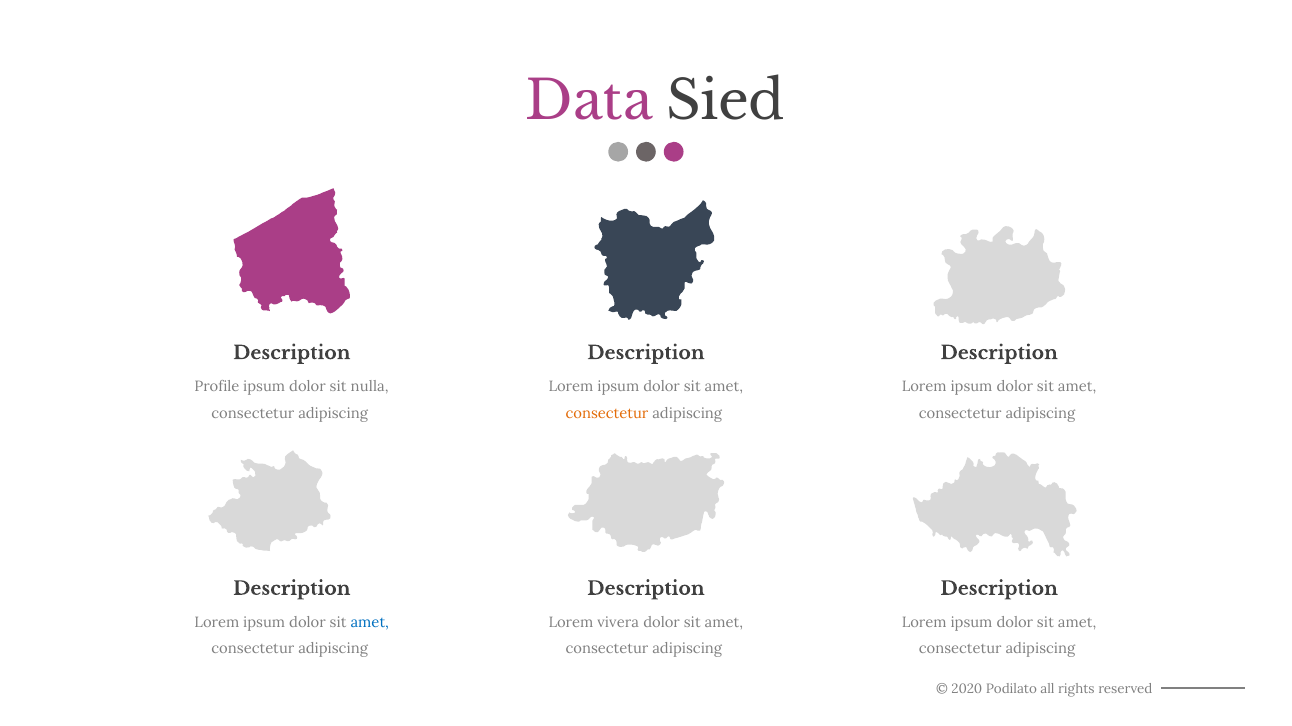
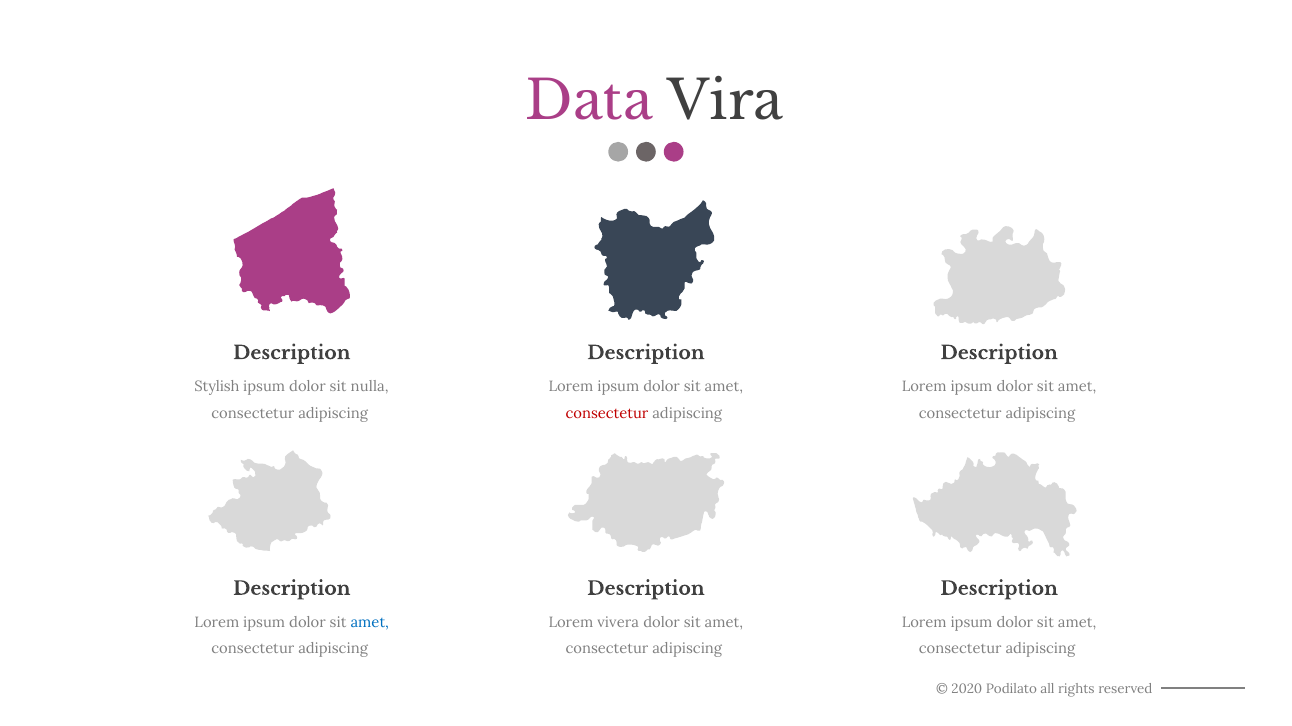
Sied: Sied -> Vira
Profile: Profile -> Stylish
consectetur at (607, 414) colour: orange -> red
